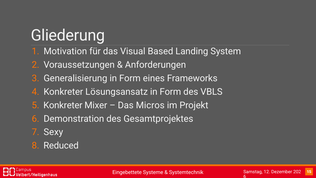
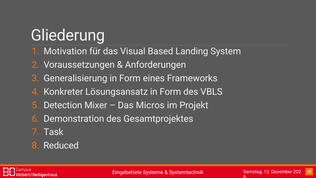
Konkreter at (63, 105): Konkreter -> Detection
Sexy: Sexy -> Task
